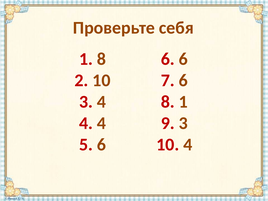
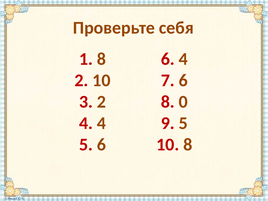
6 at (183, 59): 6 -> 4
3 4: 4 -> 2
8 1: 1 -> 0
9 3: 3 -> 5
10 4: 4 -> 8
